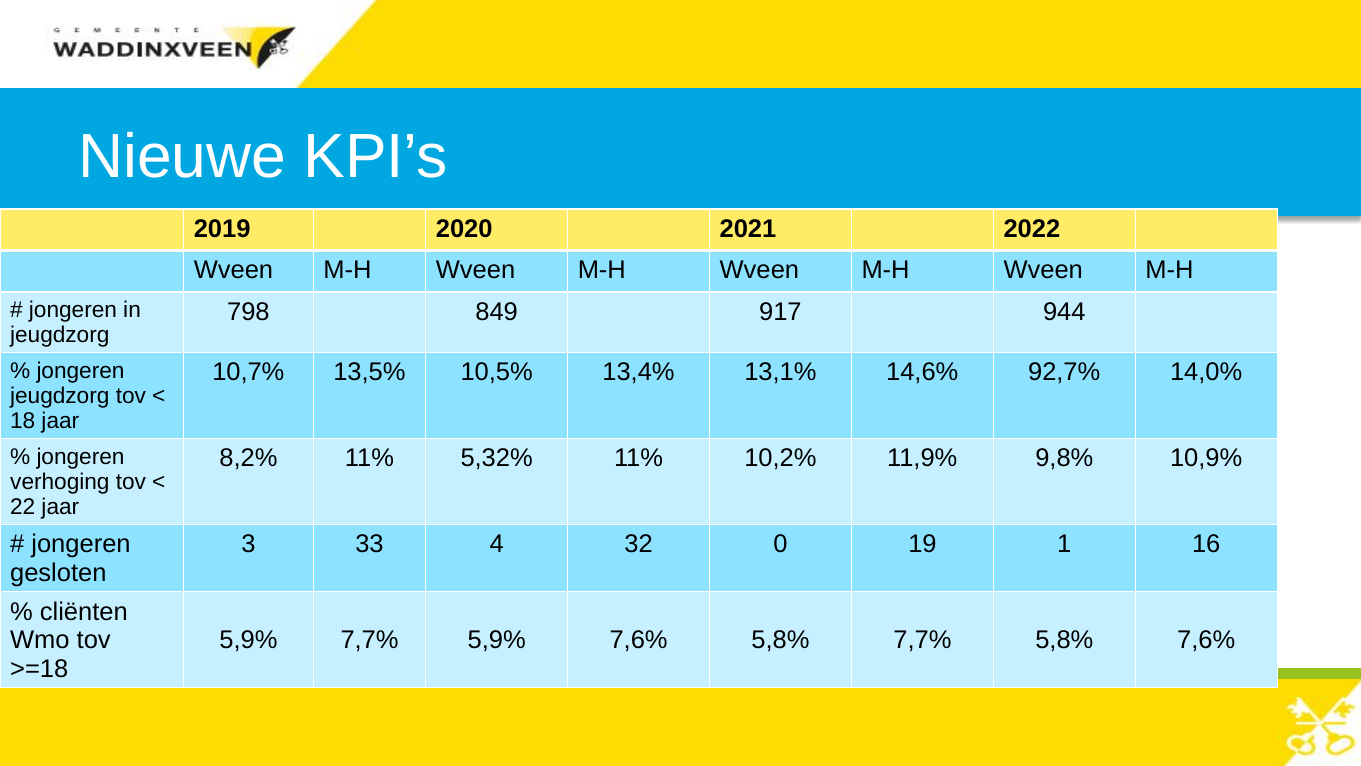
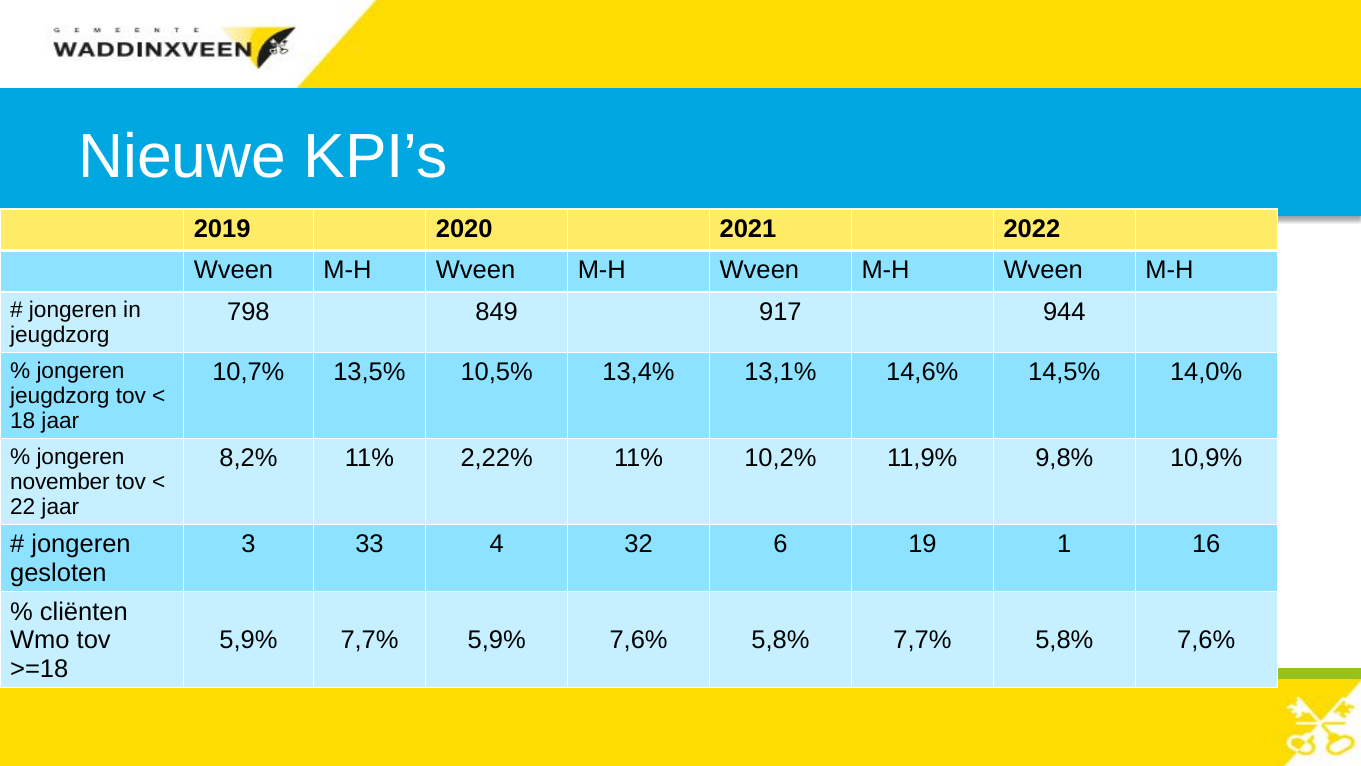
92,7%: 92,7% -> 14,5%
5,32%: 5,32% -> 2,22%
verhoging: verhoging -> november
0: 0 -> 6
